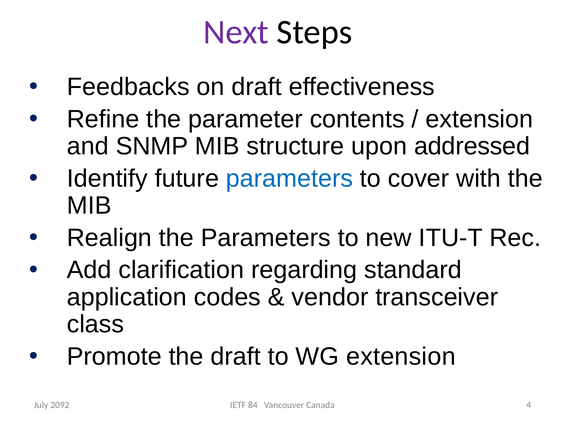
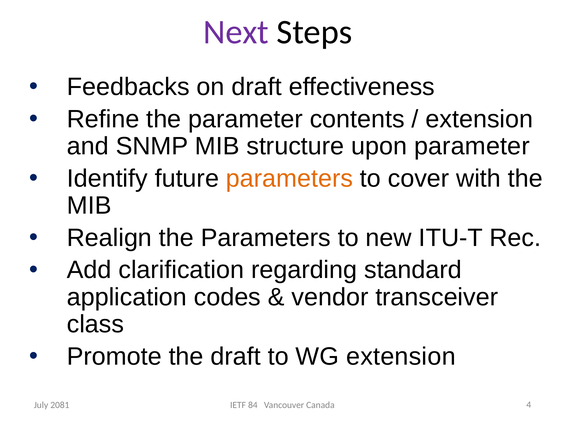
upon addressed: addressed -> parameter
parameters at (289, 178) colour: blue -> orange
2092: 2092 -> 2081
